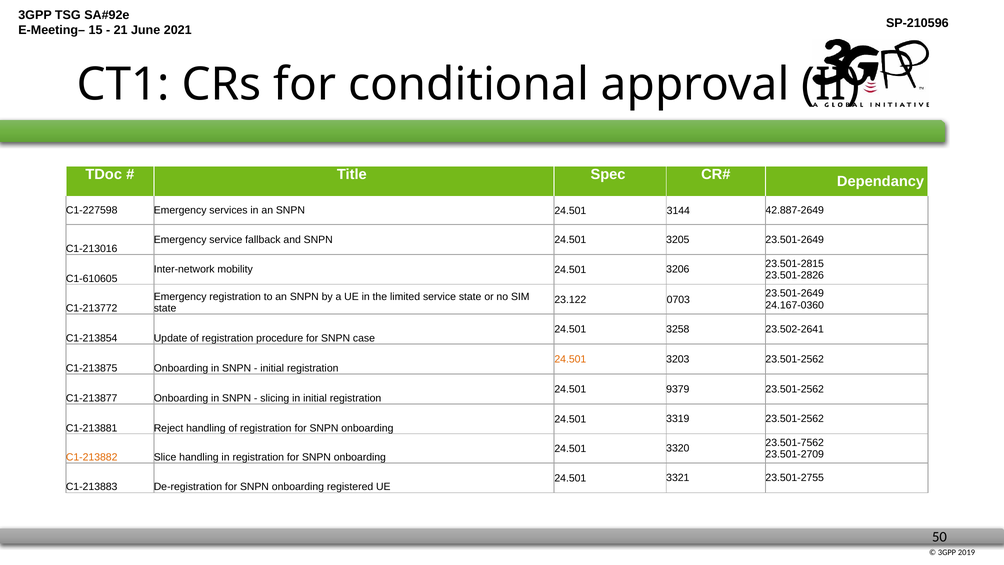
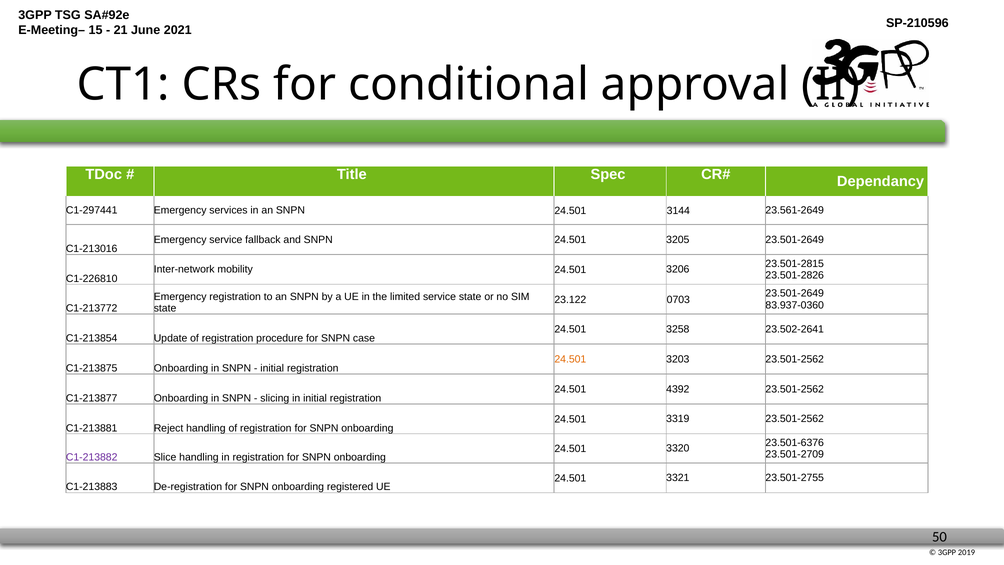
C1-227598: C1-227598 -> C1-297441
42.887-2649: 42.887-2649 -> 23.561-2649
C1-610605: C1-610605 -> C1-226810
24.167-0360: 24.167-0360 -> 83.937-0360
9379: 9379 -> 4392
23.501-7562: 23.501-7562 -> 23.501-6376
C1-213882 colour: orange -> purple
